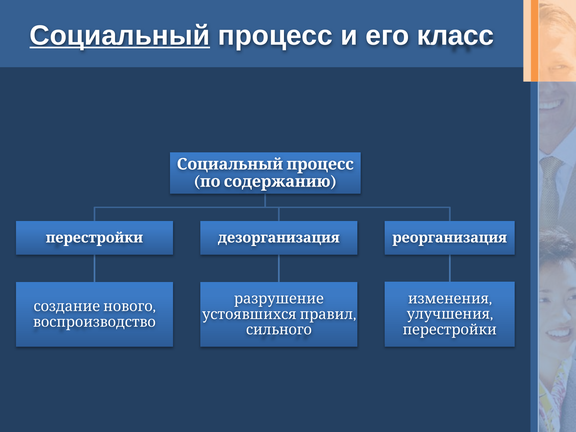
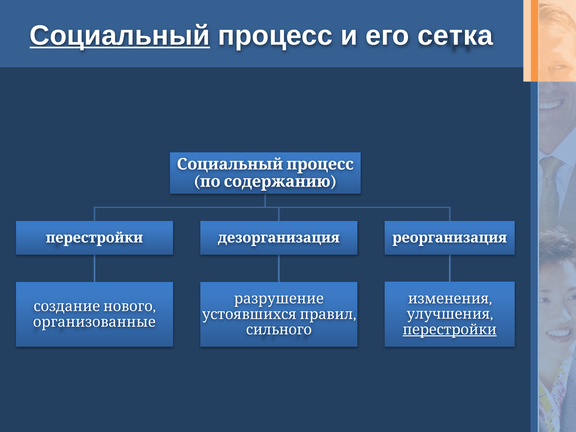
класс: класс -> сетка
воспроизводство: воспроизводство -> организованные
перестройки at (450, 330) underline: none -> present
